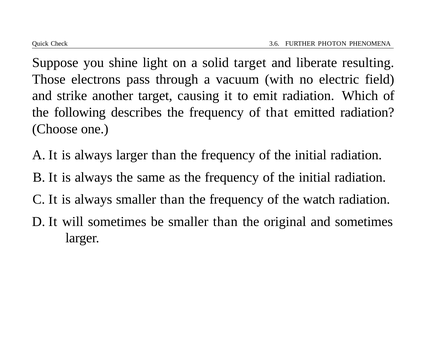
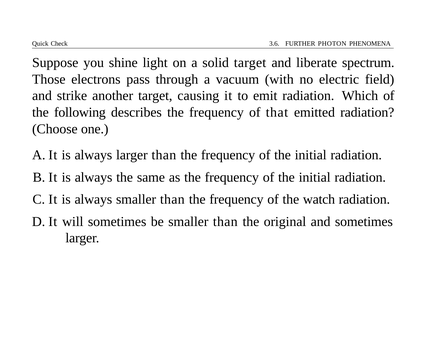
resulting: resulting -> spectrum
